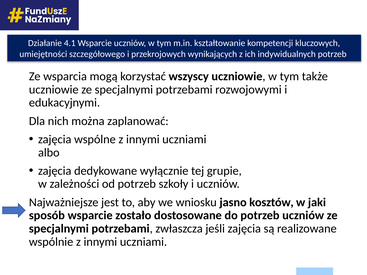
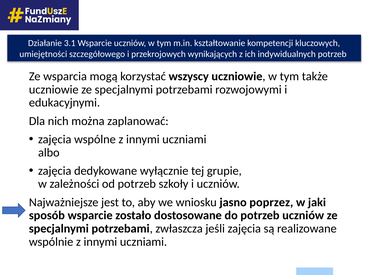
4.1: 4.1 -> 3.1
kosztów: kosztów -> poprzez
